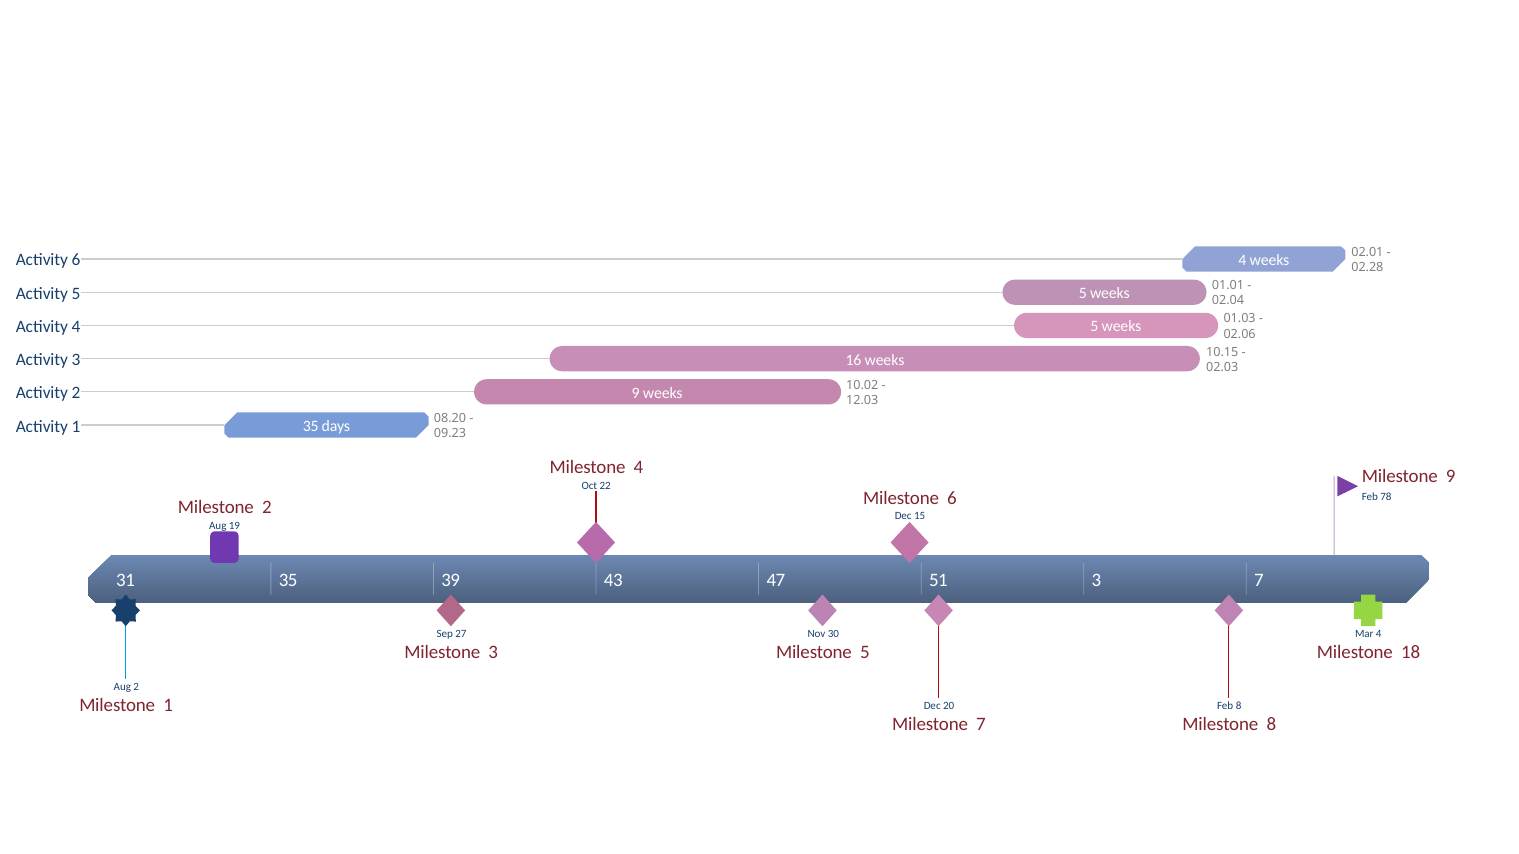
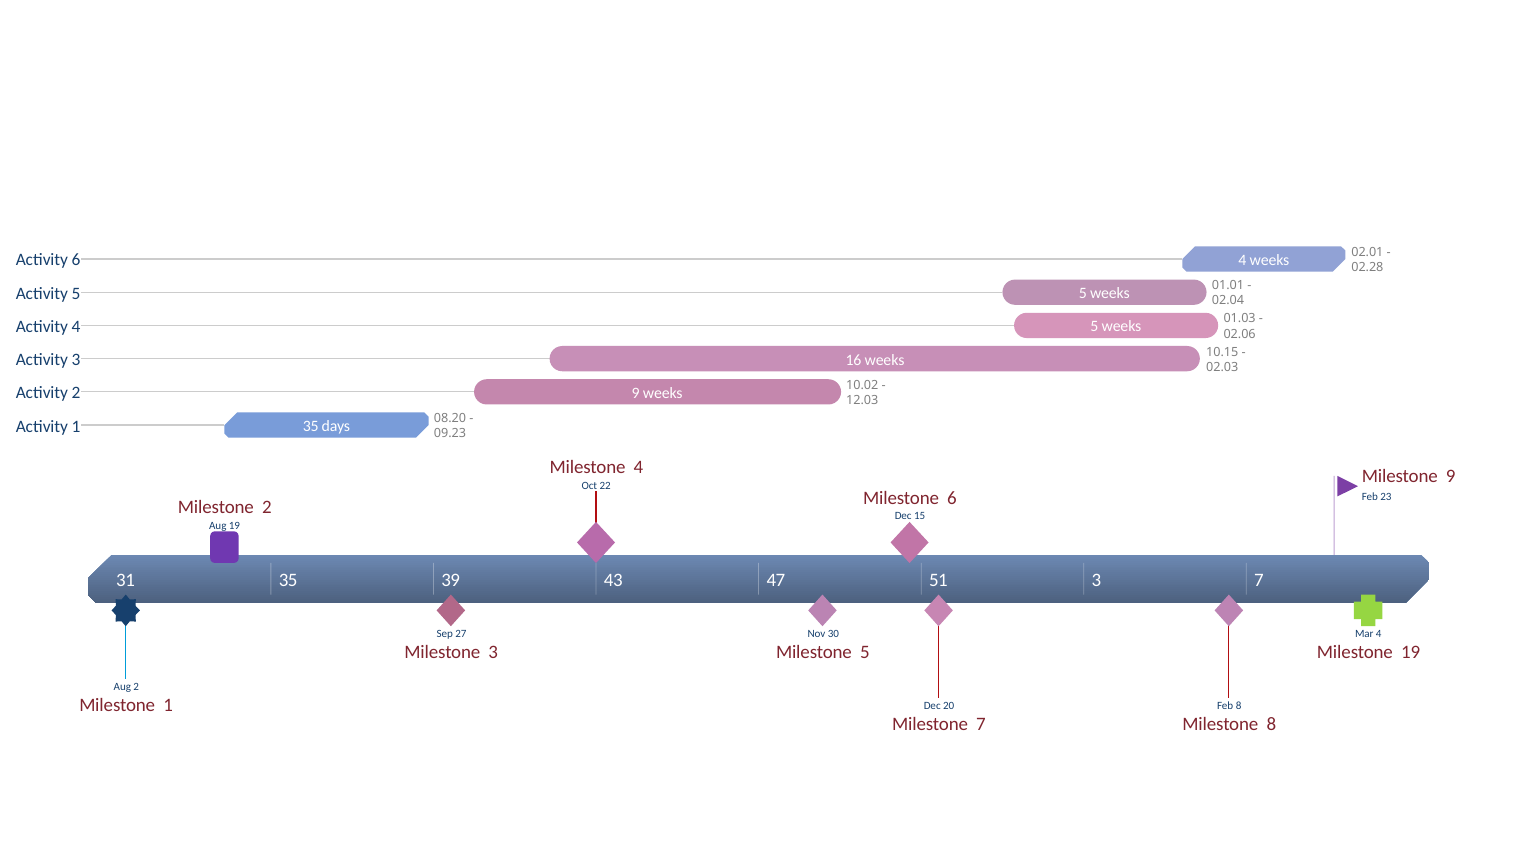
78: 78 -> 23
Milestone 18: 18 -> 19
